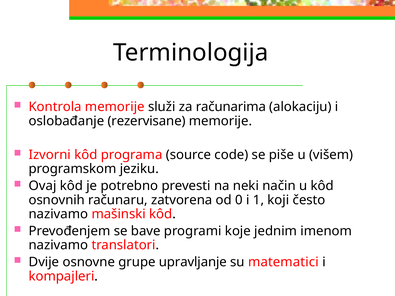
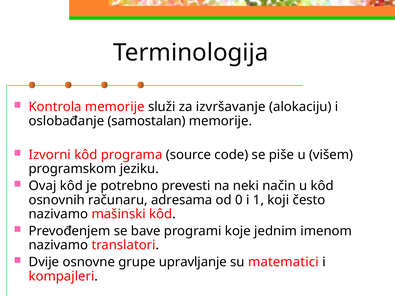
računarima: računarima -> izvršavanje
rezervisane: rezervisane -> samostalan
zatvorena: zatvorena -> adresama
